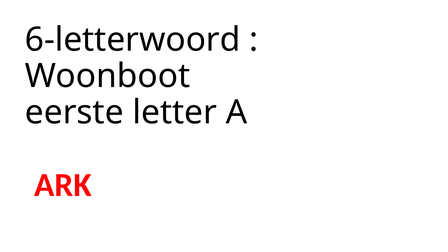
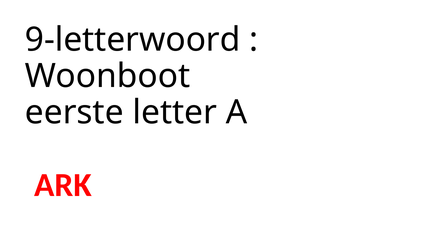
6-letterwoord: 6-letterwoord -> 9-letterwoord
